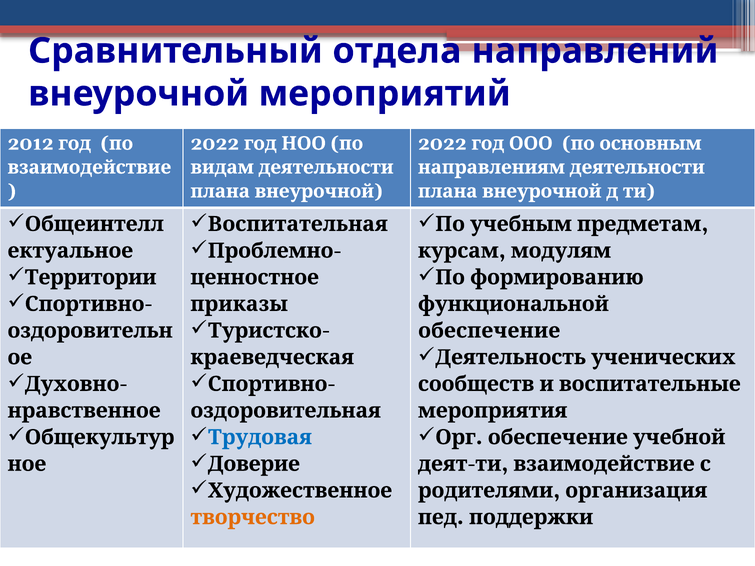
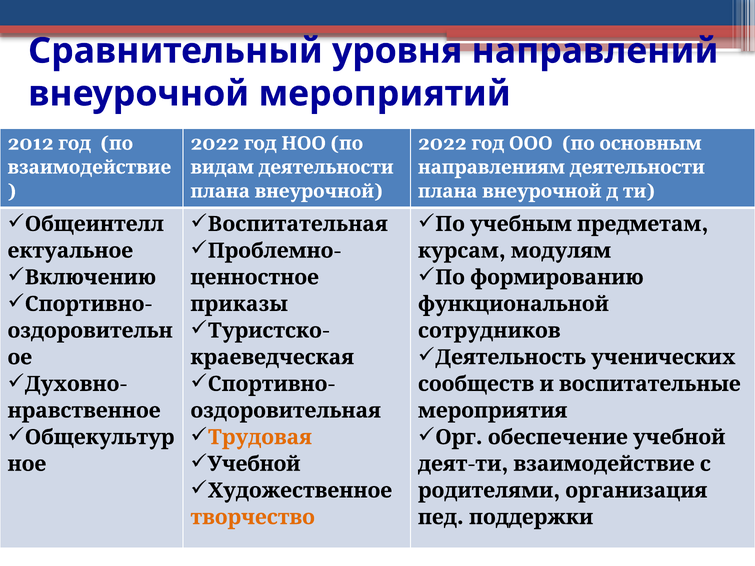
отдела: отдела -> уровня
Территории: Территории -> Включению
обеспечение at (489, 331): обеспечение -> сотрудников
Трудовая colour: blue -> orange
Доверие at (254, 464): Доверие -> Учебной
